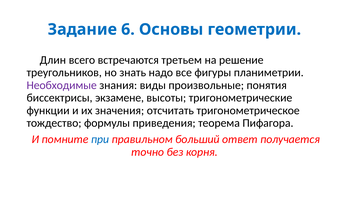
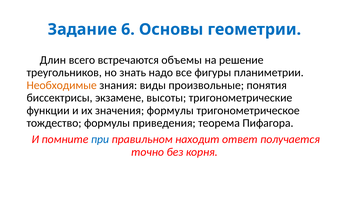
третьем: третьем -> объемы
Необходимые colour: purple -> orange
значения отсчитать: отсчитать -> формулы
больший: больший -> находит
